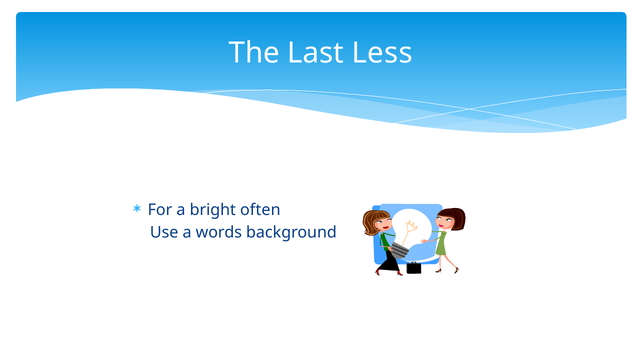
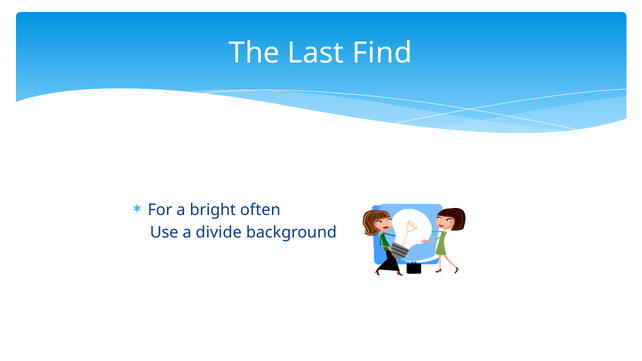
Less: Less -> Find
words: words -> divide
